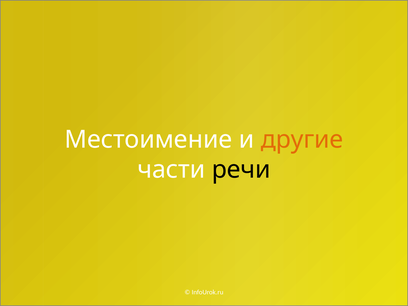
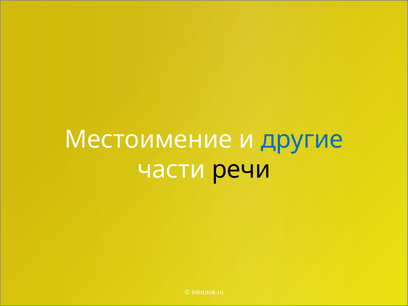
другие colour: orange -> blue
